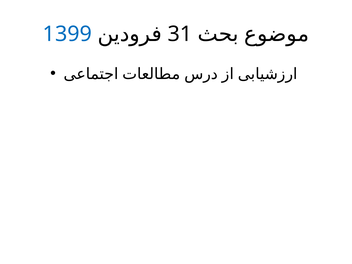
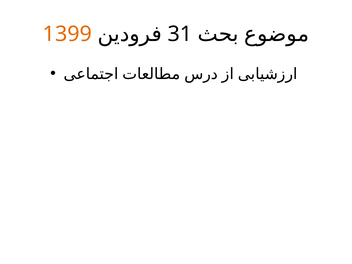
1399 colour: blue -> orange
